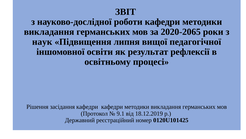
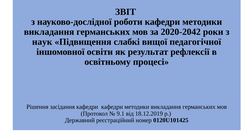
2020-2065: 2020-2065 -> 2020-2042
липня: липня -> слабкі
